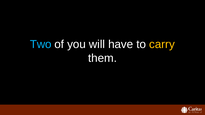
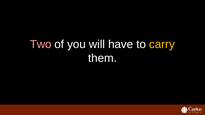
Two colour: light blue -> pink
